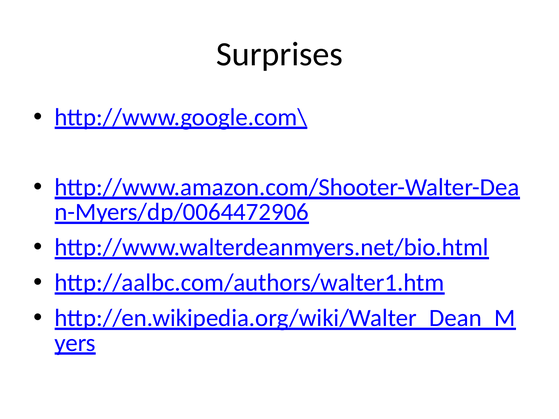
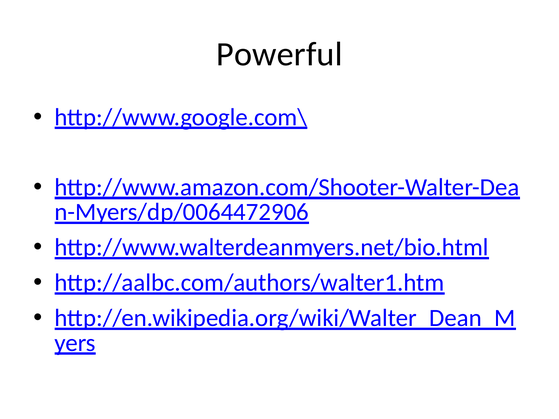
Surprises: Surprises -> Powerful
